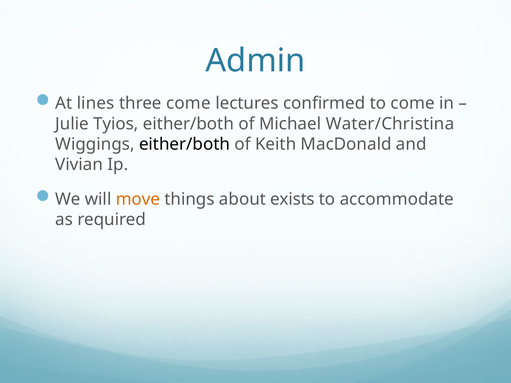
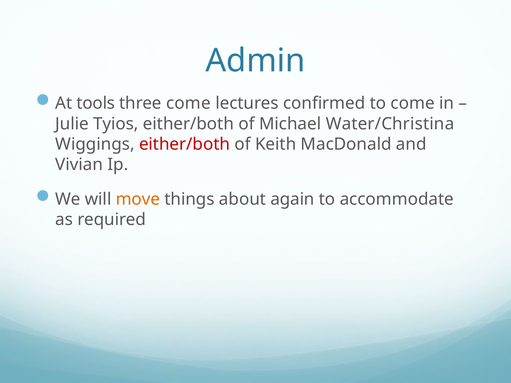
lines: lines -> tools
either/both at (185, 144) colour: black -> red
exists: exists -> again
